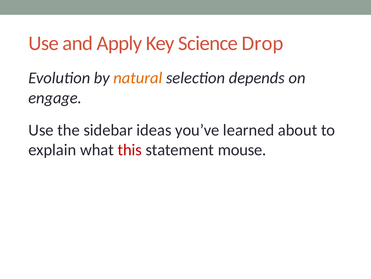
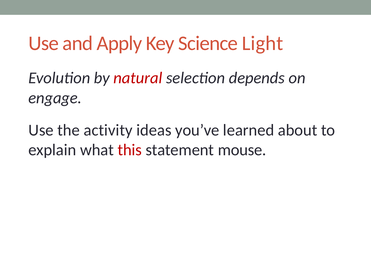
Drop: Drop -> Light
natural colour: orange -> red
sidebar: sidebar -> activity
